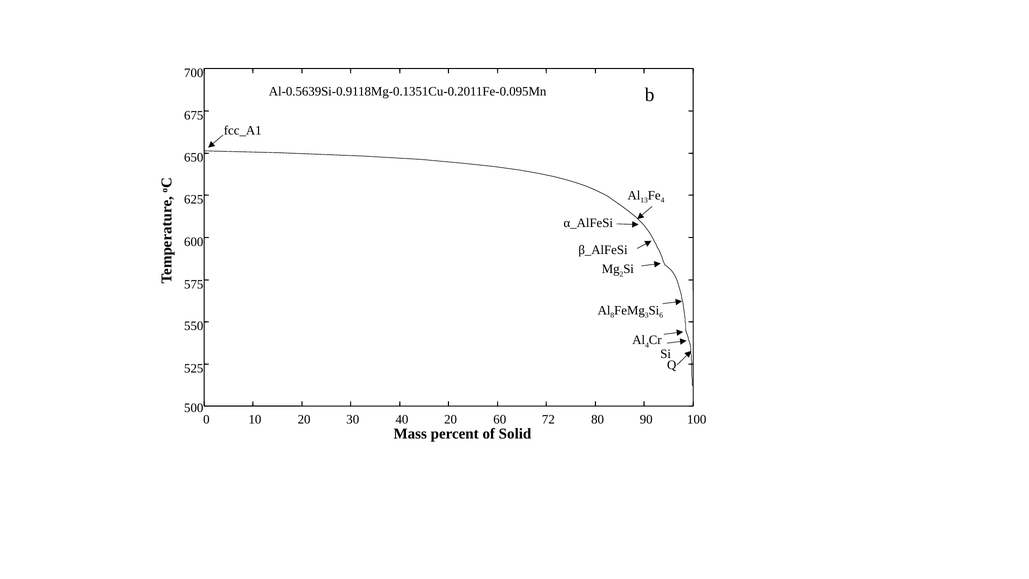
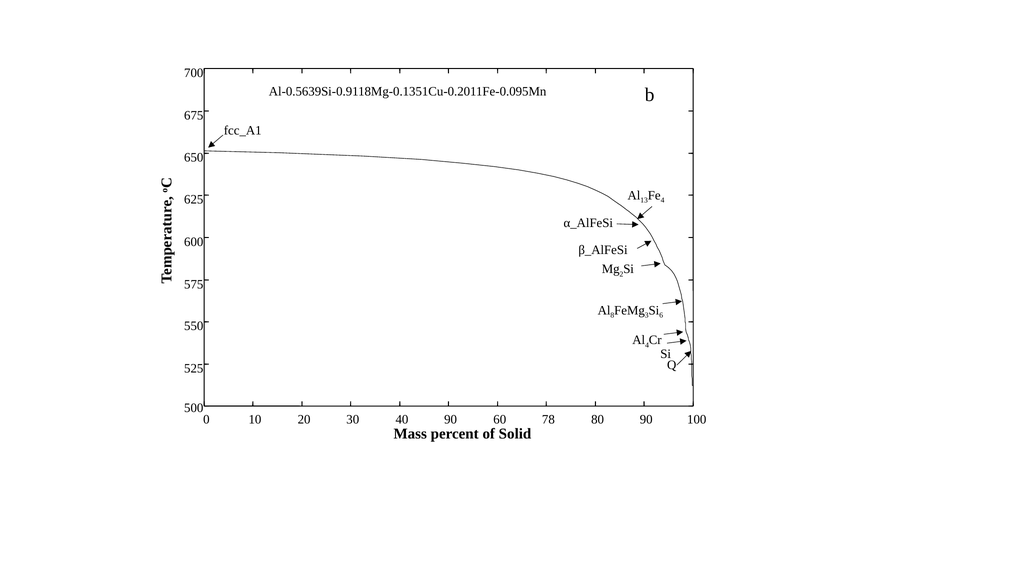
40 20: 20 -> 90
72: 72 -> 78
